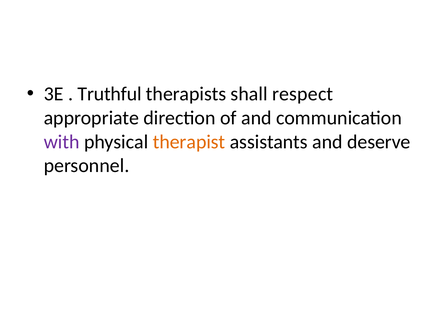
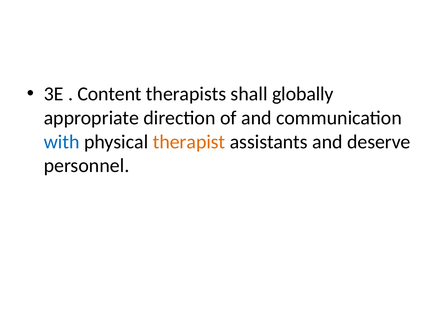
Truthful: Truthful -> Content
respect: respect -> globally
with colour: purple -> blue
